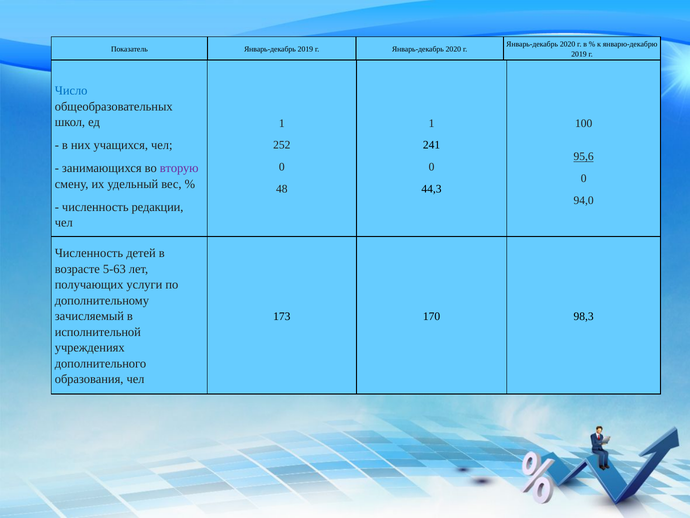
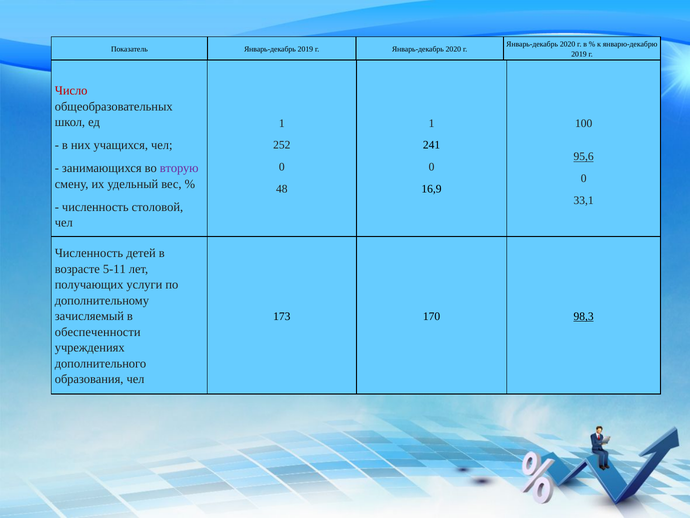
Число colour: blue -> red
44,3: 44,3 -> 16,9
94,0: 94,0 -> 33,1
редакции: редакции -> столовой
5-63: 5-63 -> 5-11
98,3 underline: none -> present
исполнительной: исполнительной -> обеспеченности
